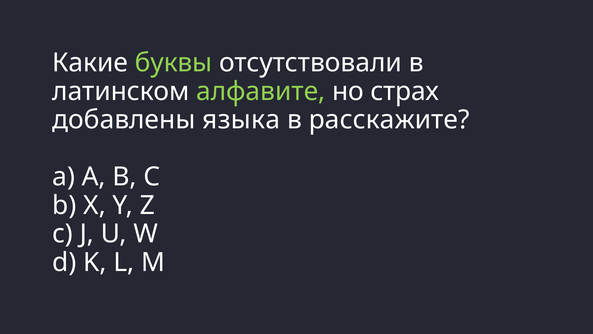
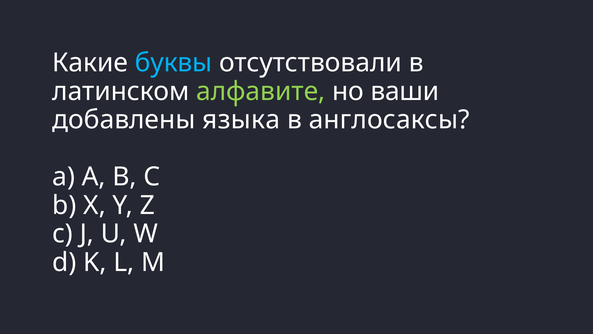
буквы colour: light green -> light blue
страх: страх -> ваши
расскажите: расскажите -> англосаксы
